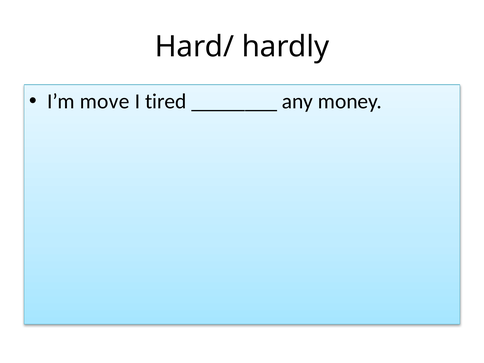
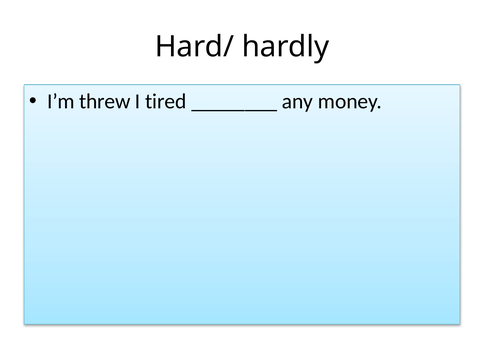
move: move -> threw
